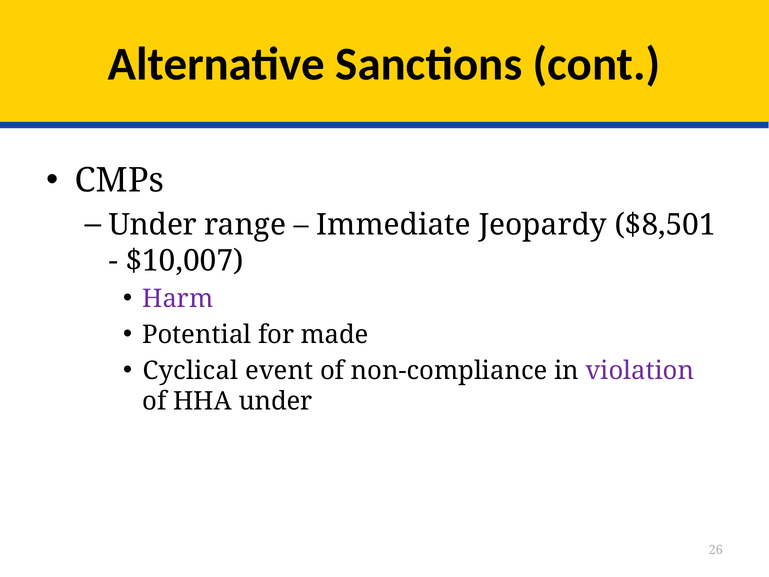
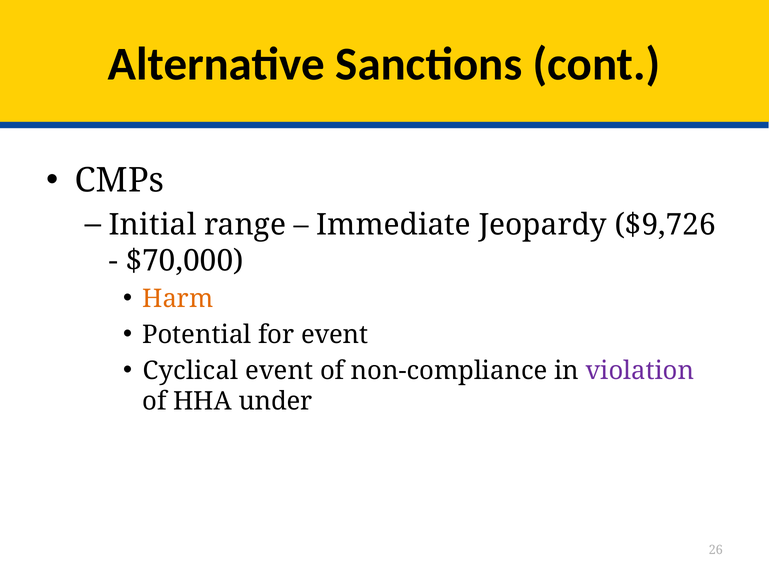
Under at (153, 225): Under -> Initial
$8,501: $8,501 -> $9,726
$10,007: $10,007 -> $70,000
Harm colour: purple -> orange
for made: made -> event
